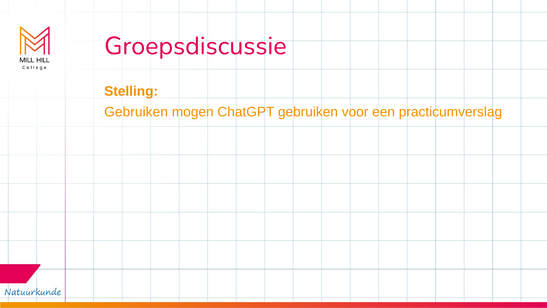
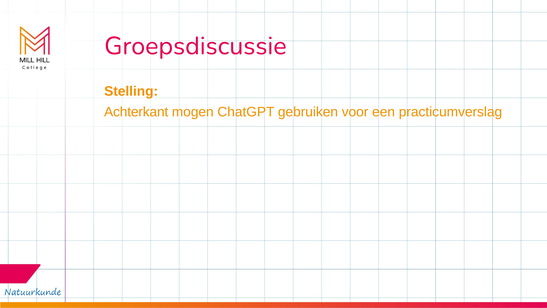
Gebruiken at (136, 112): Gebruiken -> Achterkant
